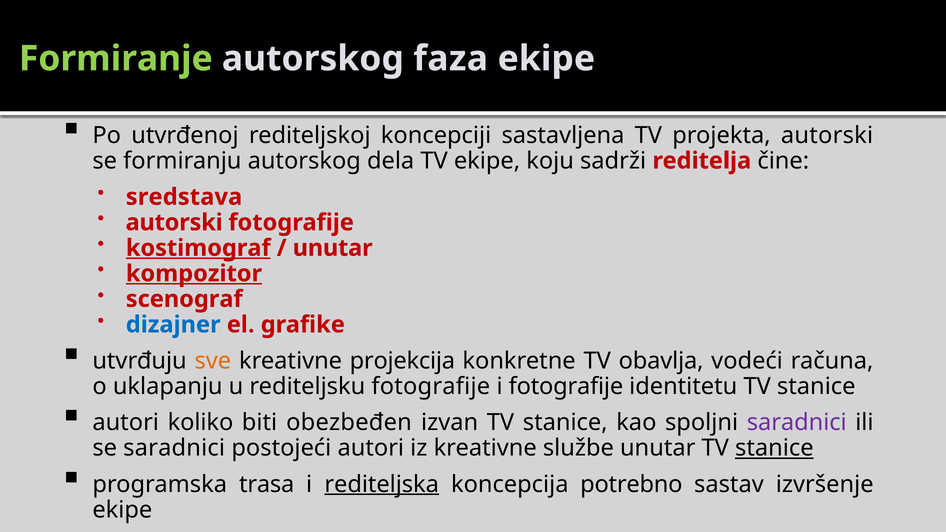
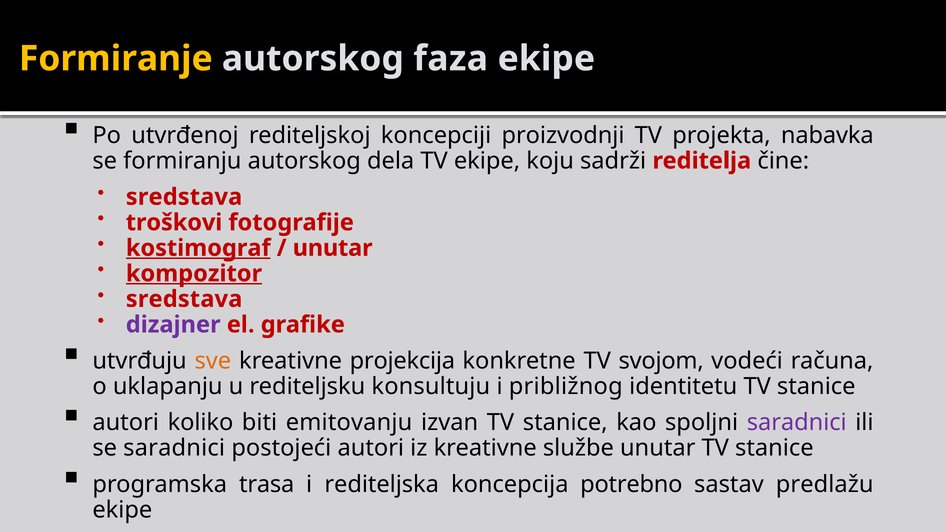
Formiranje colour: light green -> yellow
sastavljena: sastavljena -> proizvodnji
projekta autorski: autorski -> nabavka
autorski at (174, 223): autorski -> troškovi
scenograf at (184, 299): scenograf -> sredstava
dizajner colour: blue -> purple
obavlja: obavlja -> svojom
rediteljsku fotografije: fotografije -> konsultuju
i fotografije: fotografije -> približnog
obezbeđen: obezbeđen -> emitovanju
stanice at (774, 448) underline: present -> none
rediteljska underline: present -> none
izvršenje: izvršenje -> predlažu
